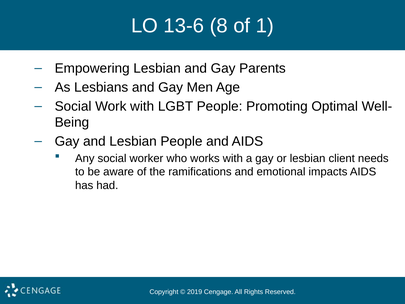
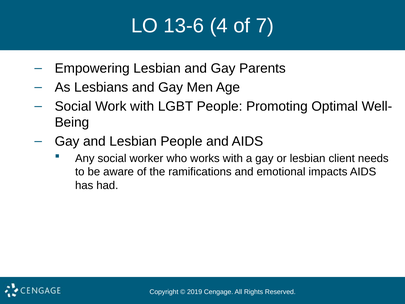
8: 8 -> 4
1: 1 -> 7
